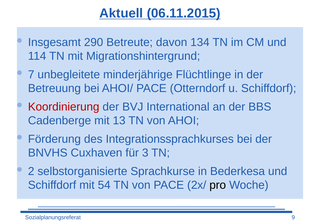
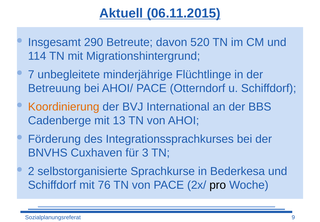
134: 134 -> 520
Koordinierung colour: red -> orange
54: 54 -> 76
